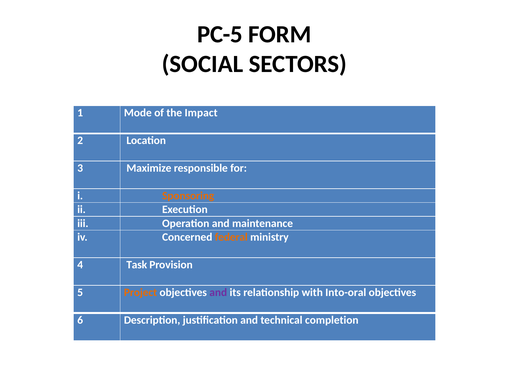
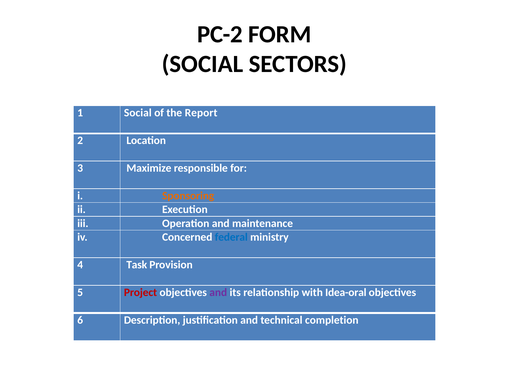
PC-5: PC-5 -> PC-2
1 Mode: Mode -> Social
Impact: Impact -> Report
federal colour: orange -> blue
Project colour: orange -> red
Into-oral: Into-oral -> Idea-oral
